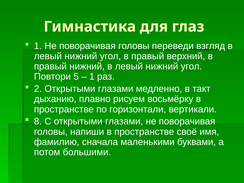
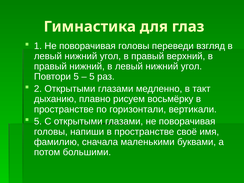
1 at (92, 77): 1 -> 5
8 at (38, 121): 8 -> 5
